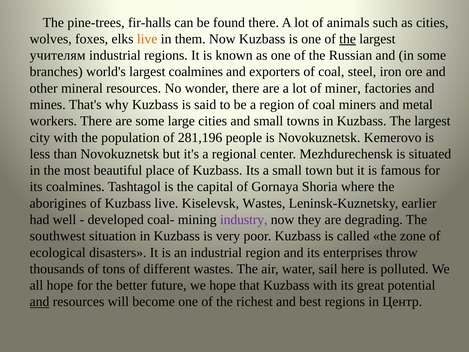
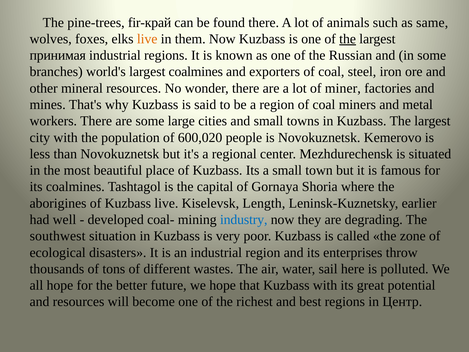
fir-halls: fir-halls -> fir-край
as cities: cities -> same
учителям: учителям -> принимая
281,196: 281,196 -> 600,020
Kiselevsk Wastes: Wastes -> Length
industry colour: purple -> blue
and at (39, 302) underline: present -> none
